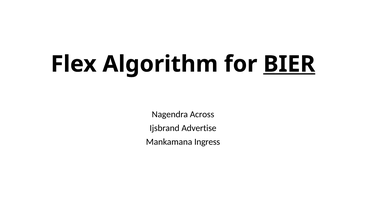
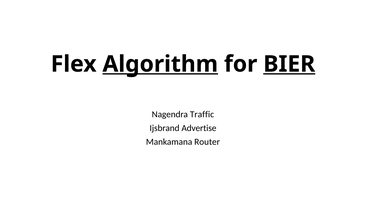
Algorithm underline: none -> present
Across: Across -> Traffic
Ingress: Ingress -> Router
